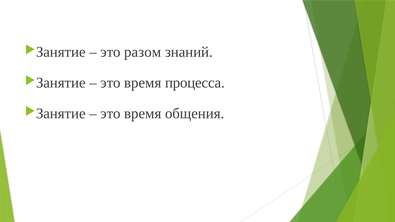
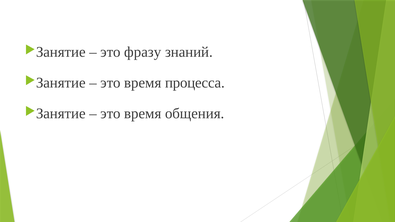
разом: разом -> фразу
